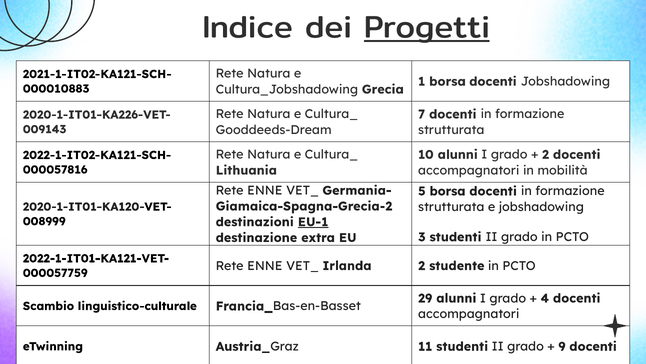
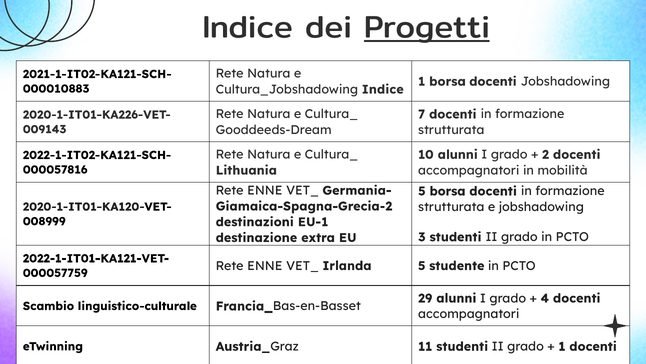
Grecia at (383, 89): Grecia -> Indice
EU-1 underline: present -> none
Irlanda 2: 2 -> 5
9 at (562, 346): 9 -> 1
